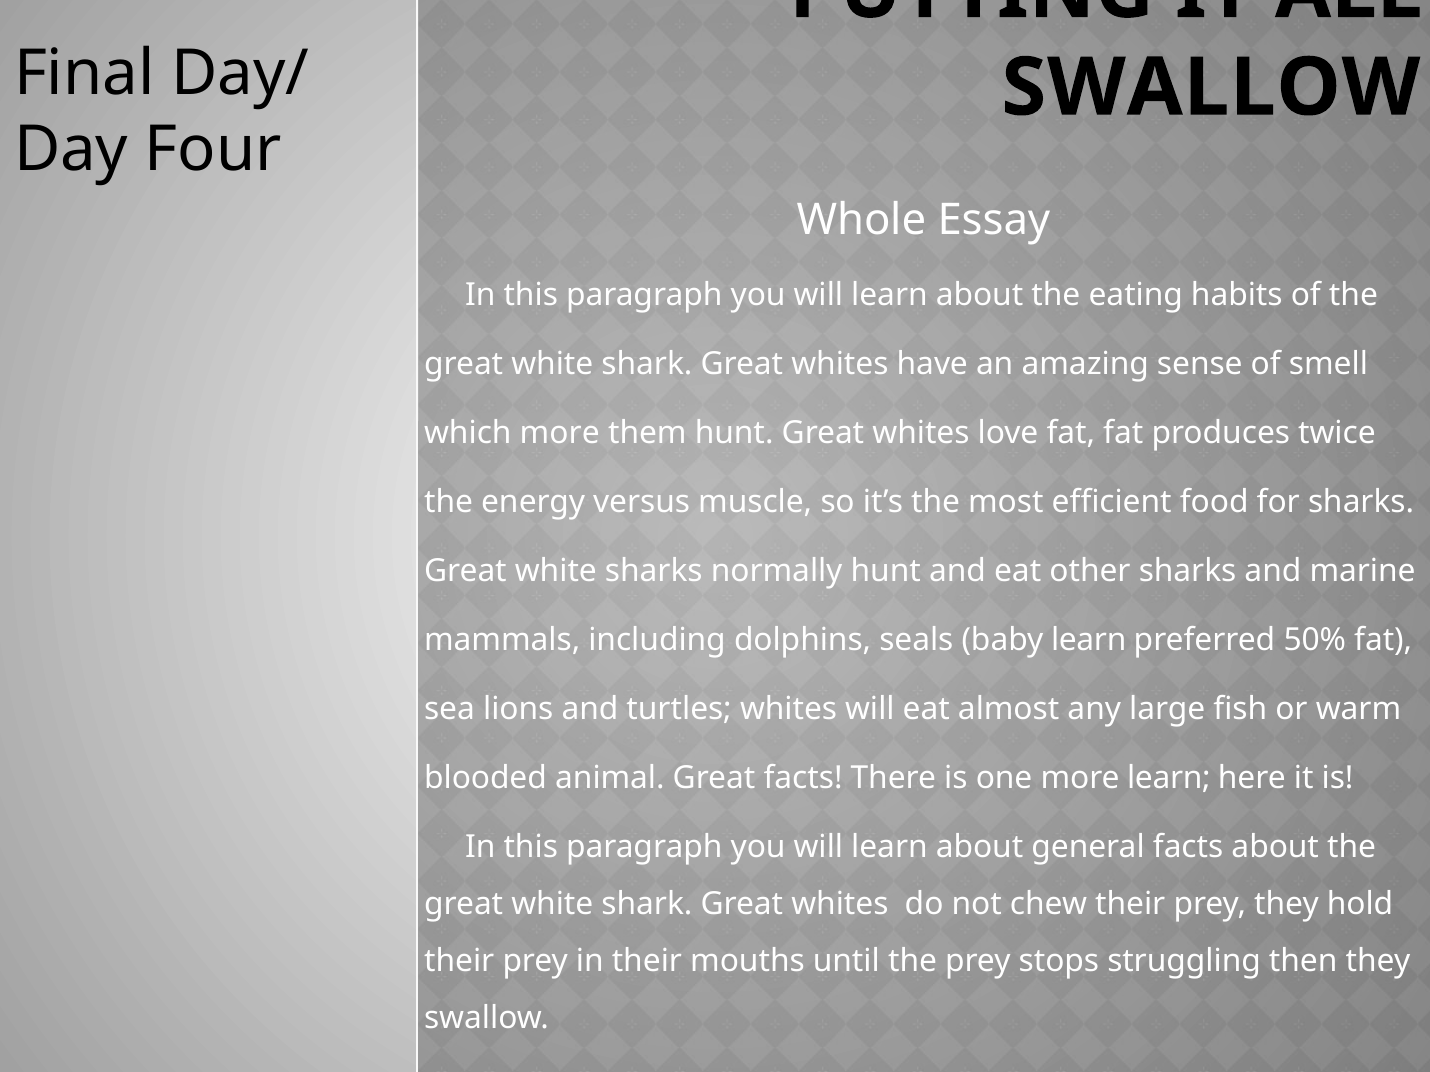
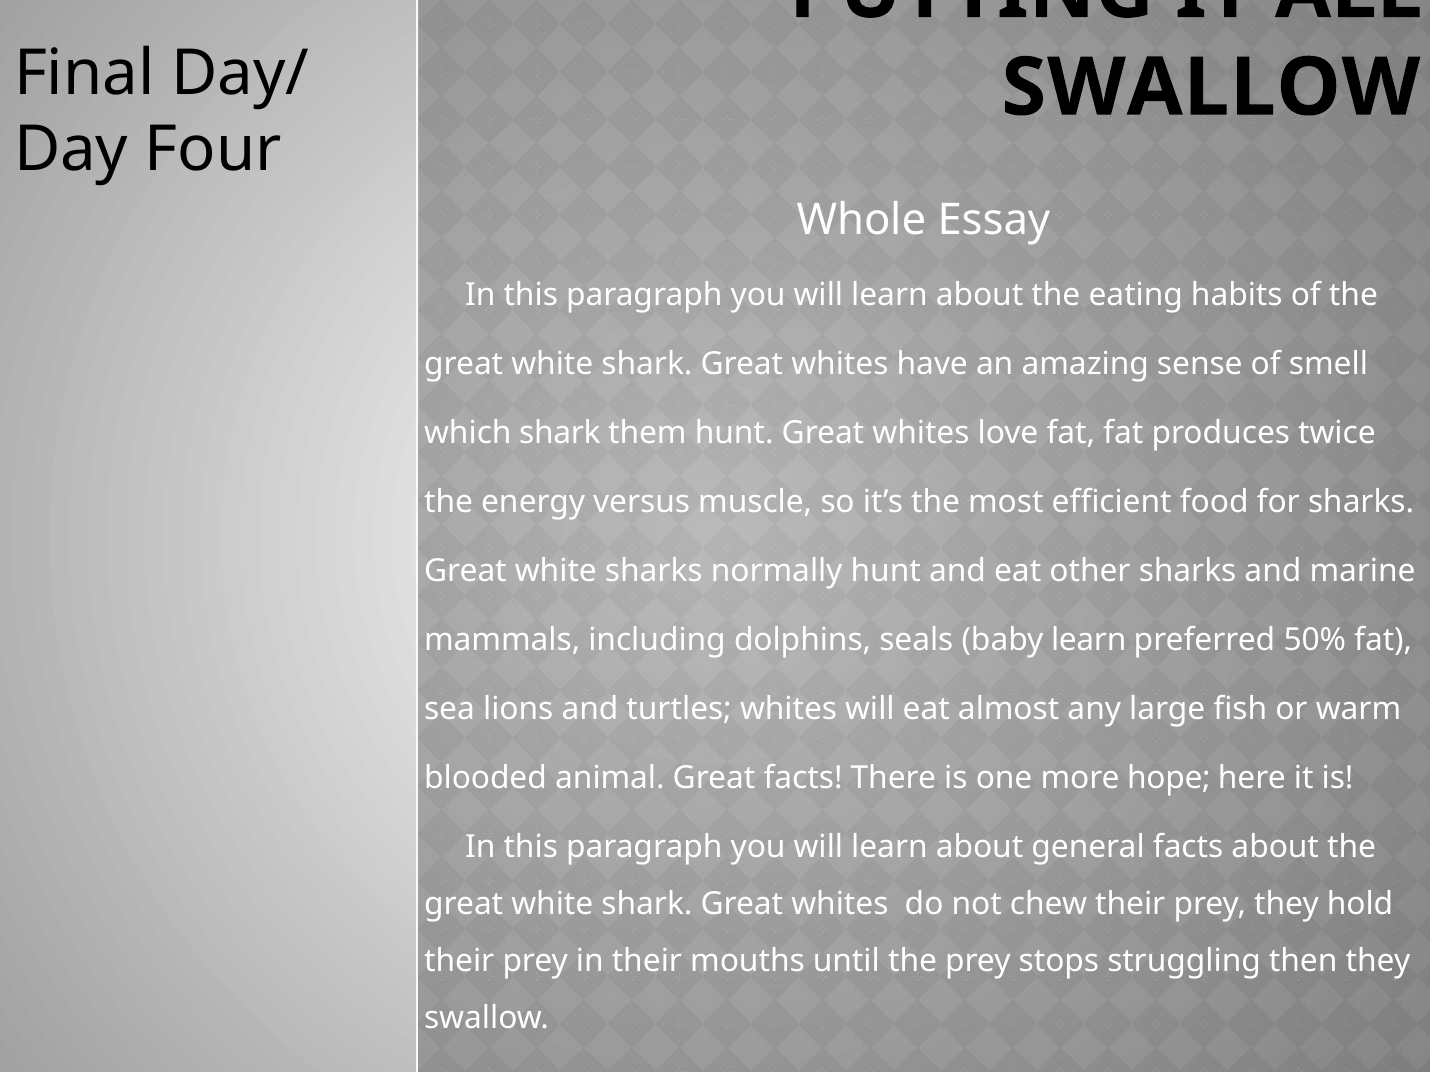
which more: more -> shark
more learn: learn -> hope
